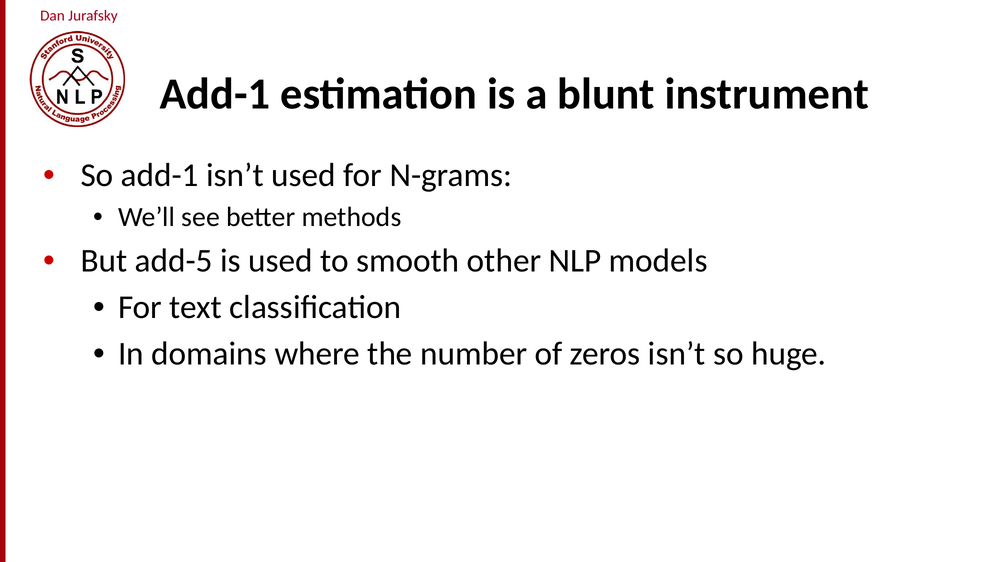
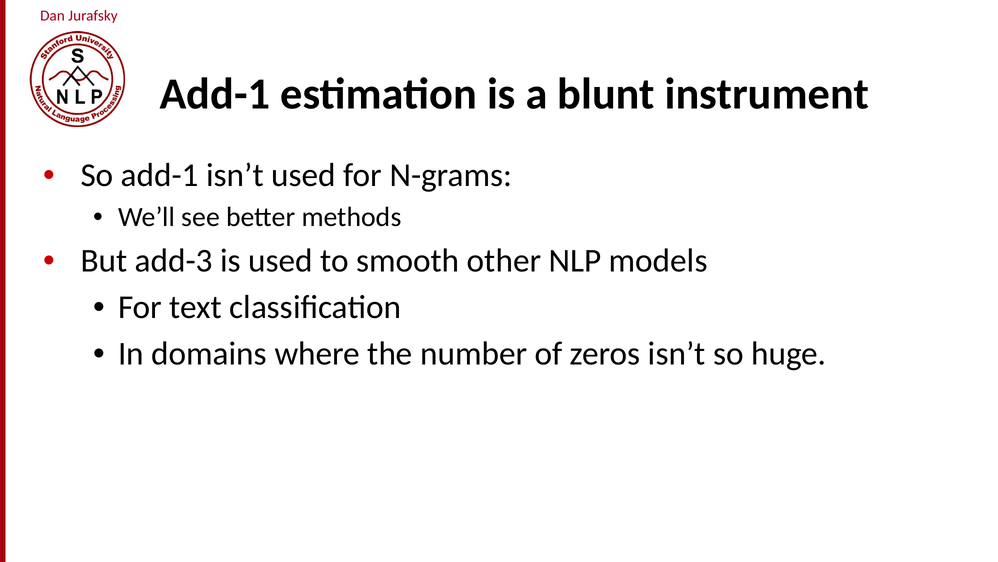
add-5: add-5 -> add-3
